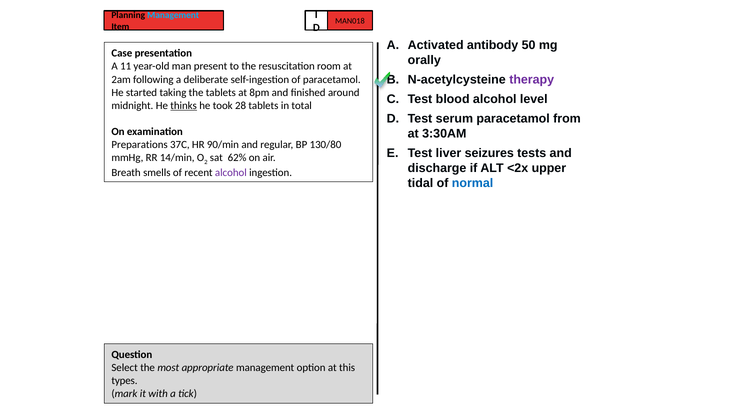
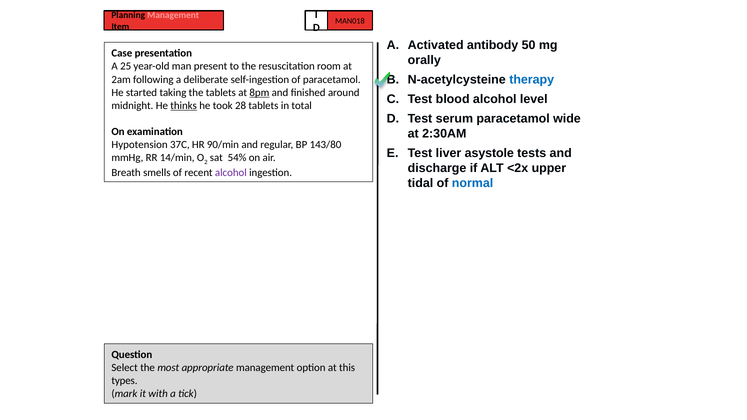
Management at (173, 15) colour: light blue -> pink
11: 11 -> 25
therapy colour: purple -> blue
8pm underline: none -> present
from: from -> wide
3:30AM: 3:30AM -> 2:30AM
Preparations: Preparations -> Hypotension
130/80: 130/80 -> 143/80
seizures: seizures -> asystole
62%: 62% -> 54%
